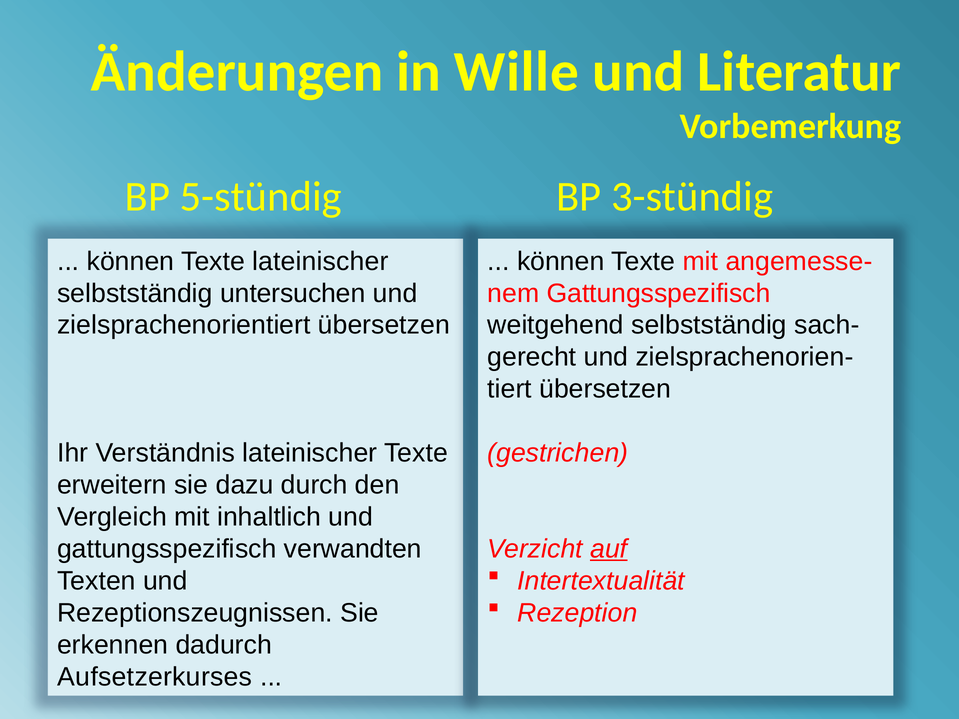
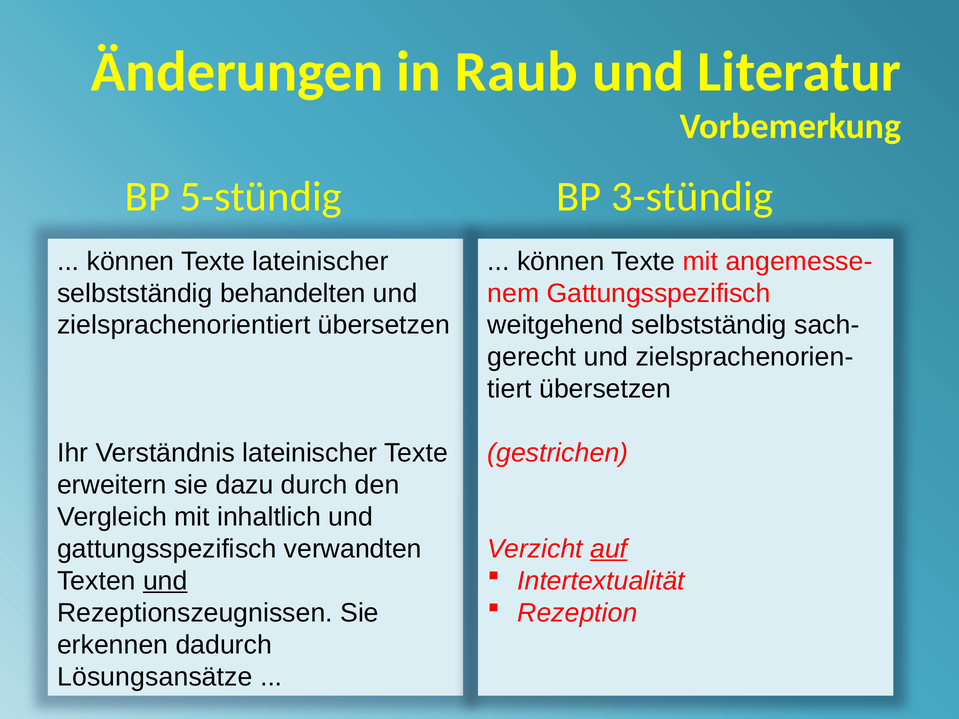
Wille: Wille -> Raub
untersuchen: untersuchen -> behandelten
und at (165, 581) underline: none -> present
Aufsetzerkurses: Aufsetzerkurses -> Lösungsansätze
